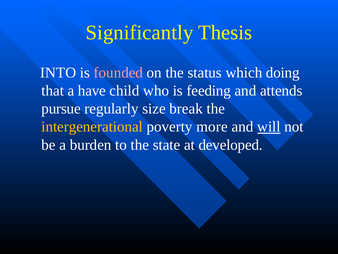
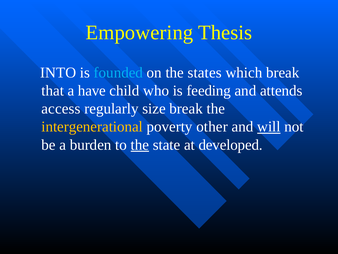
Significantly: Significantly -> Empowering
founded colour: pink -> light blue
status: status -> states
which doing: doing -> break
pursue: pursue -> access
more: more -> other
the at (140, 145) underline: none -> present
